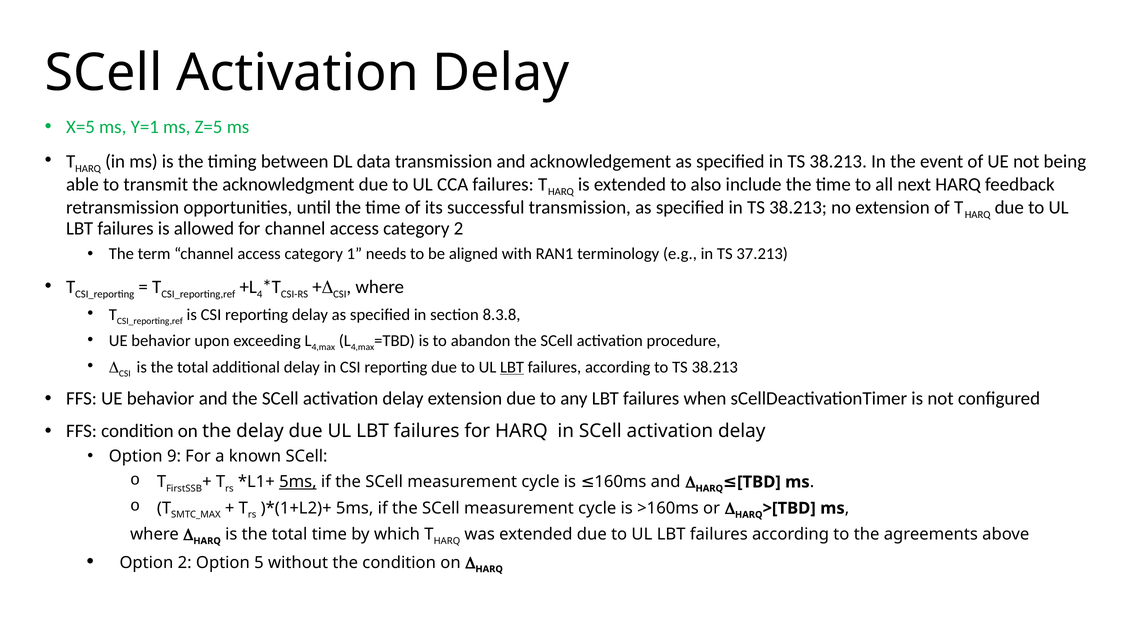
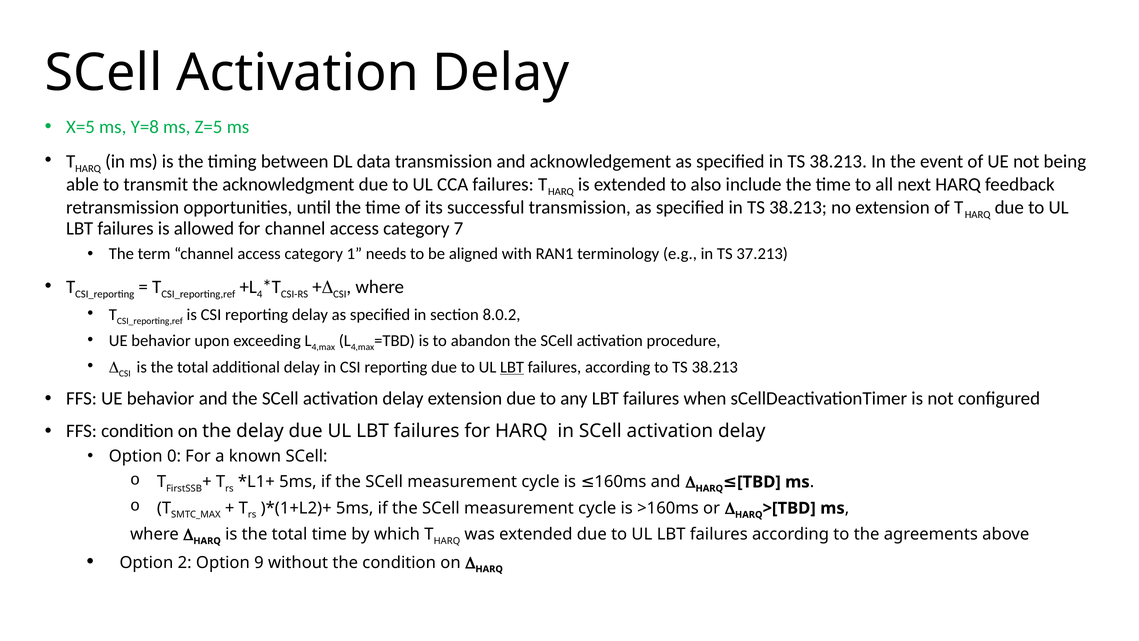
Y=1: Y=1 -> Y=8
category 2: 2 -> 7
8.3.8: 8.3.8 -> 8.0.2
9: 9 -> 0
5ms at (298, 482) underline: present -> none
5: 5 -> 9
